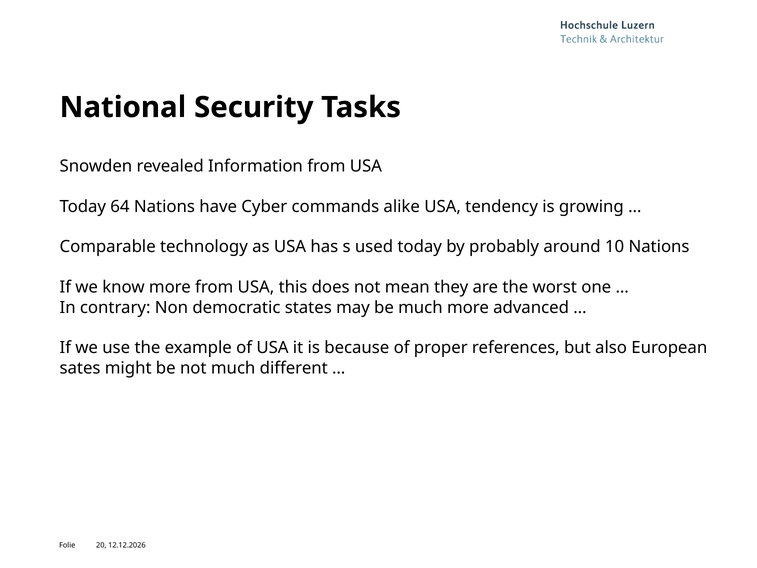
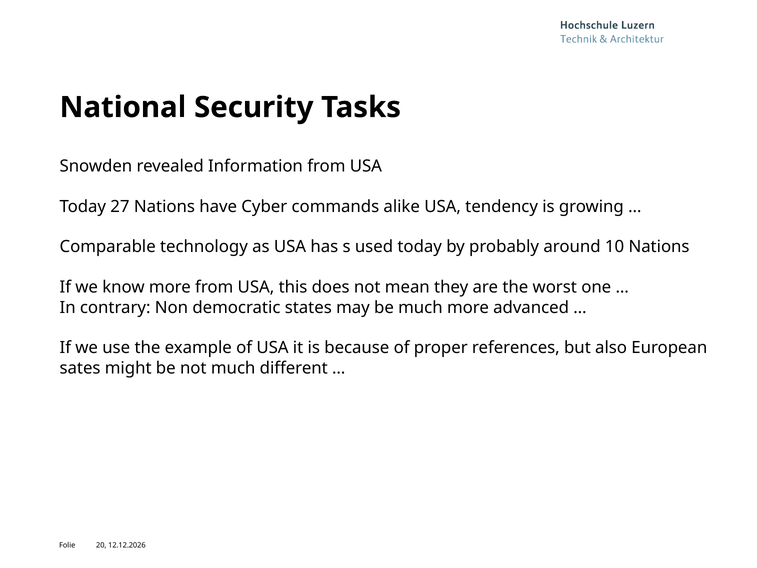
64: 64 -> 27
